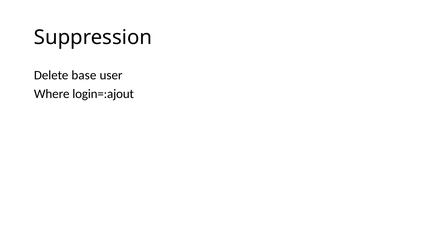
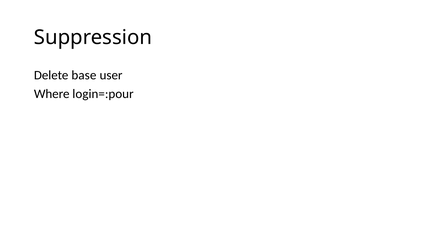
login=:ajout: login=:ajout -> login=:pour
